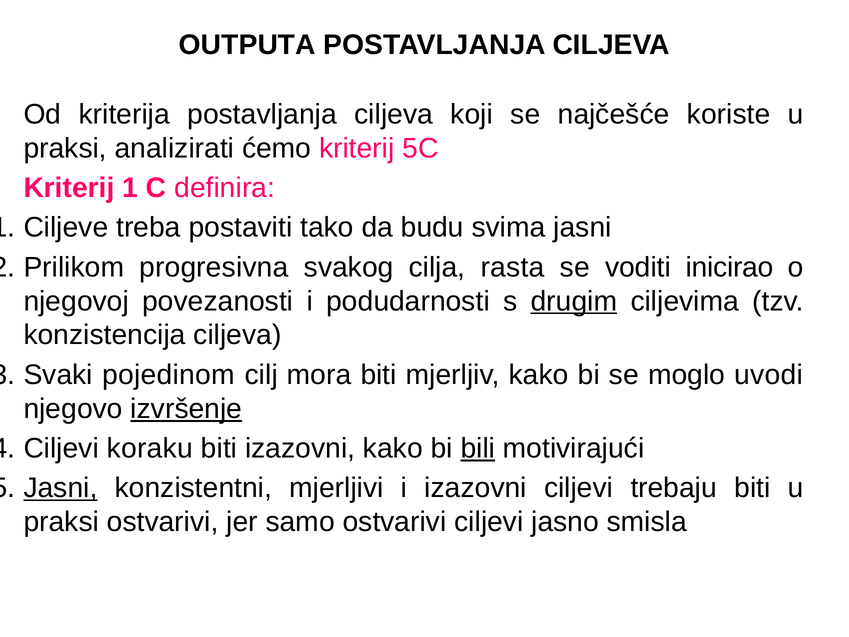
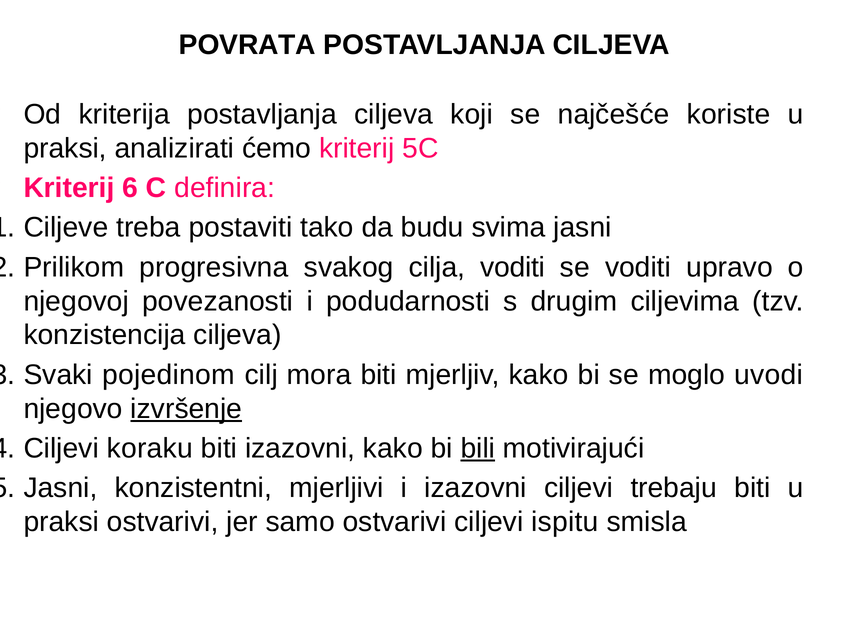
OUTPUTA: OUTPUTA -> POVRATA
Kriterij 1: 1 -> 6
cilja rasta: rasta -> voditi
inicirao: inicirao -> upravo
drugim underline: present -> none
Jasni at (60, 488) underline: present -> none
jasno: jasno -> ispitu
